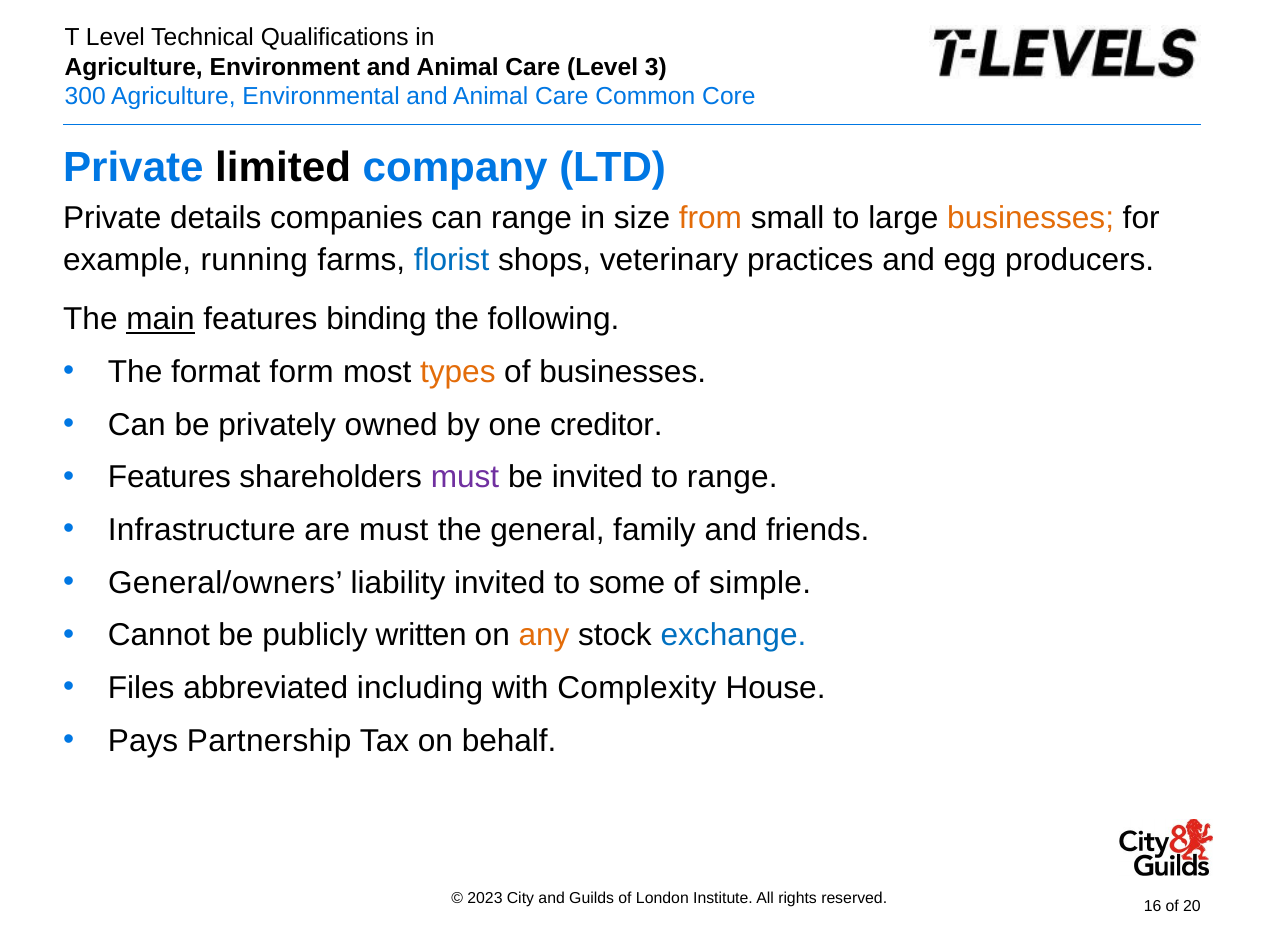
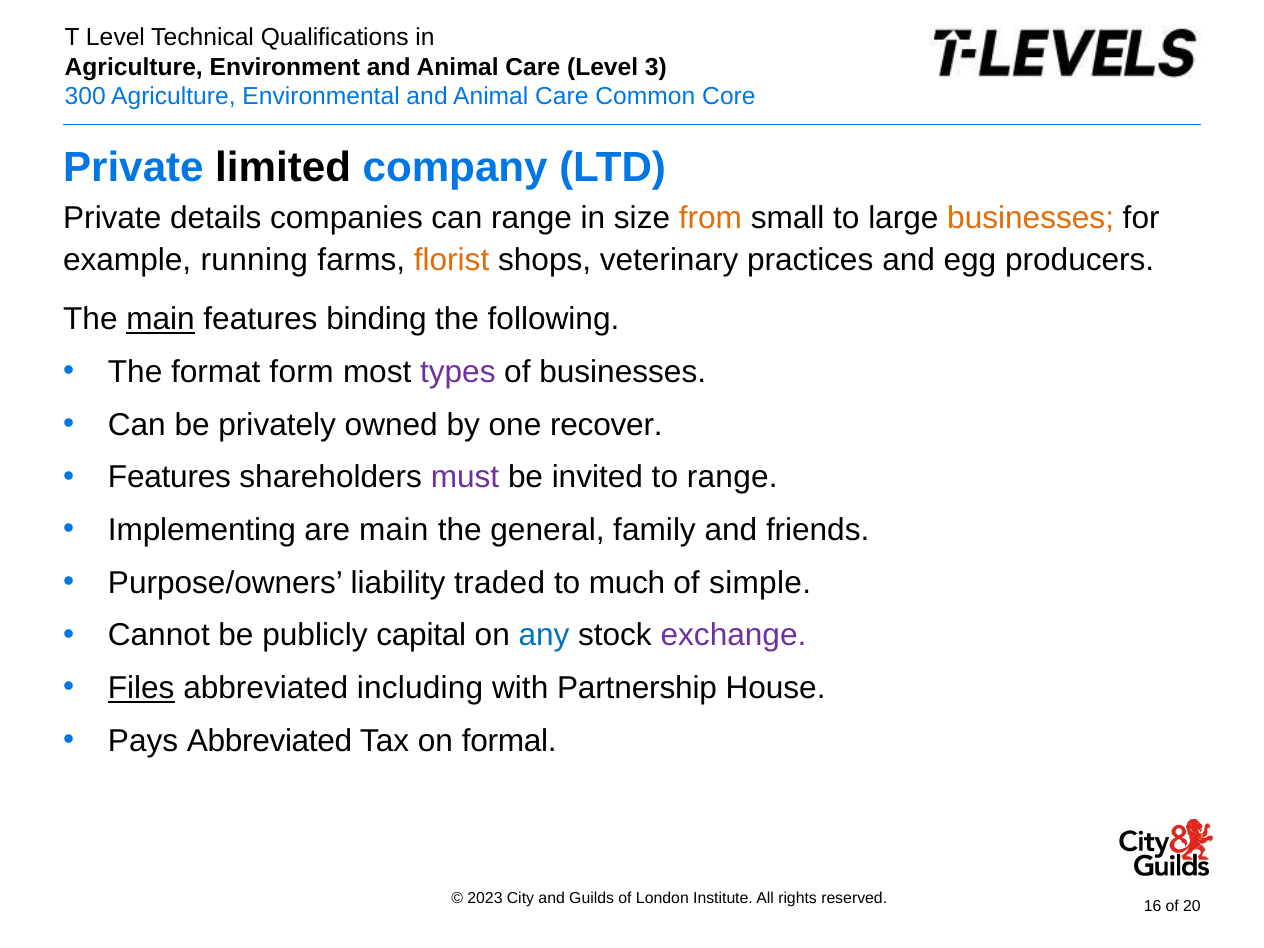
florist colour: blue -> orange
types colour: orange -> purple
creditor: creditor -> recover
Infrastructure: Infrastructure -> Implementing
are must: must -> main
General/owners: General/owners -> Purpose/owners
liability invited: invited -> traded
some: some -> much
written: written -> capital
any colour: orange -> blue
exchange colour: blue -> purple
Files underline: none -> present
Complexity: Complexity -> Partnership
Pays Partnership: Partnership -> Abbreviated
behalf: behalf -> formal
